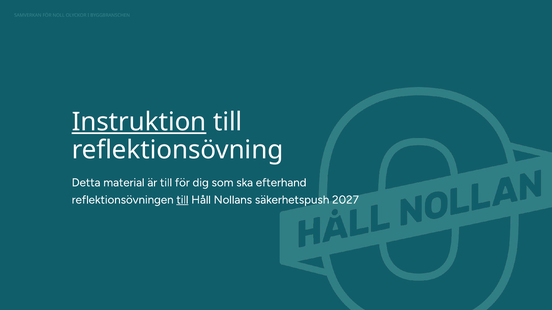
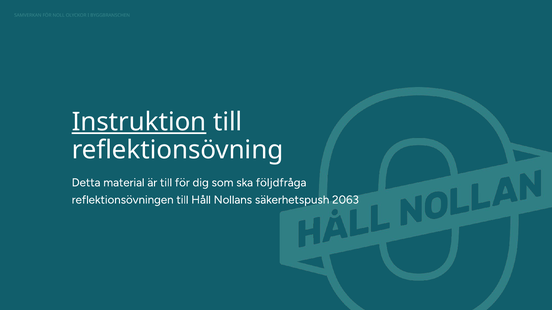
efterhand: efterhand -> följdfråga
till at (182, 200) underline: present -> none
2027: 2027 -> 2063
